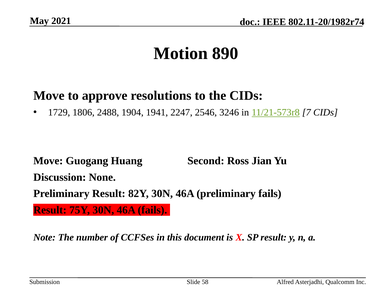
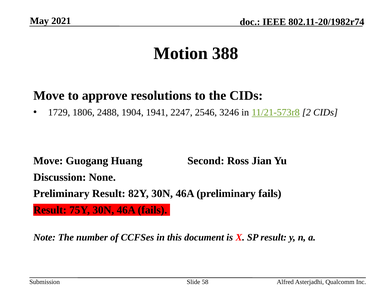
890: 890 -> 388
7: 7 -> 2
